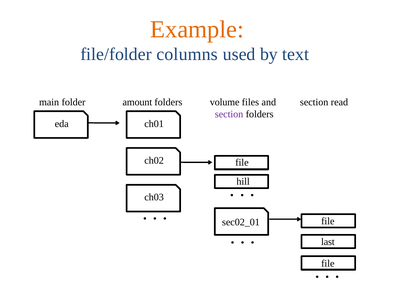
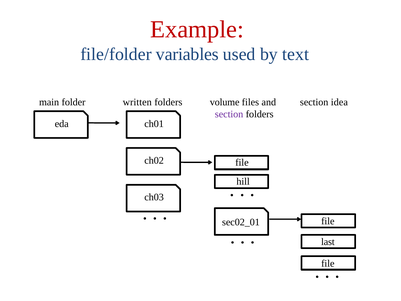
Example colour: orange -> red
columns: columns -> variables
amount: amount -> written
read: read -> idea
